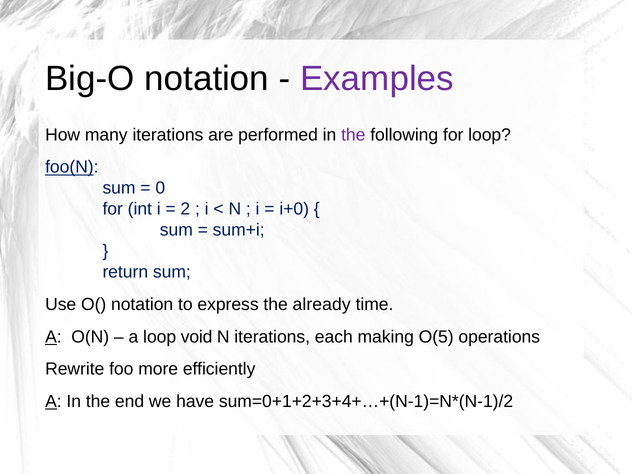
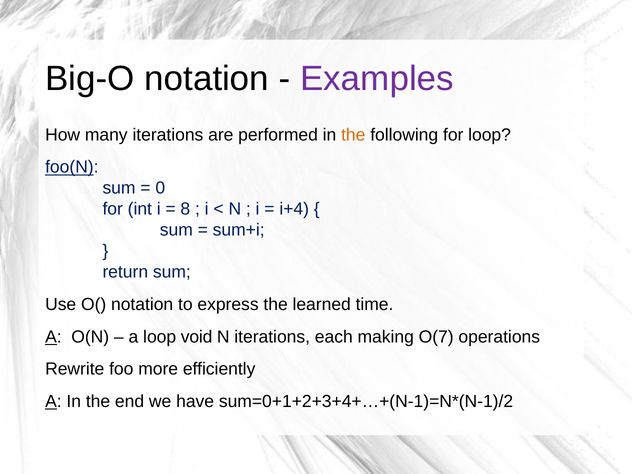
the at (353, 135) colour: purple -> orange
2: 2 -> 8
i+0: i+0 -> i+4
already: already -> learned
O(5: O(5 -> O(7
